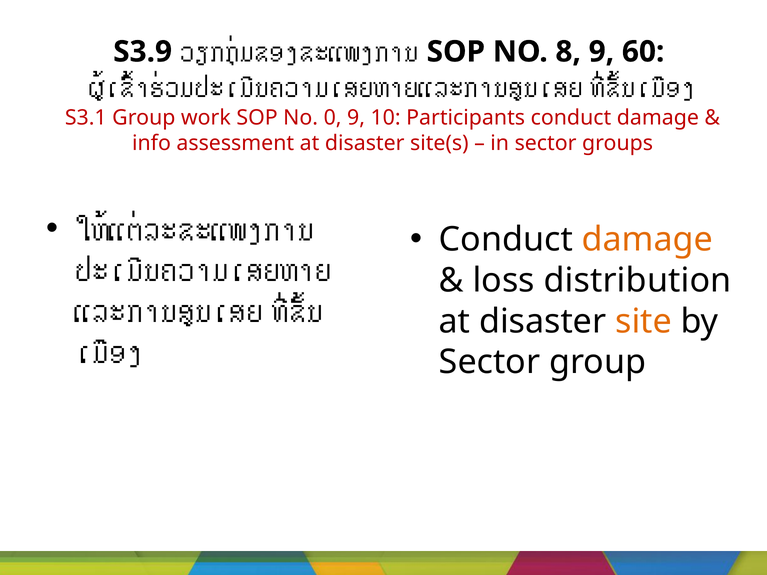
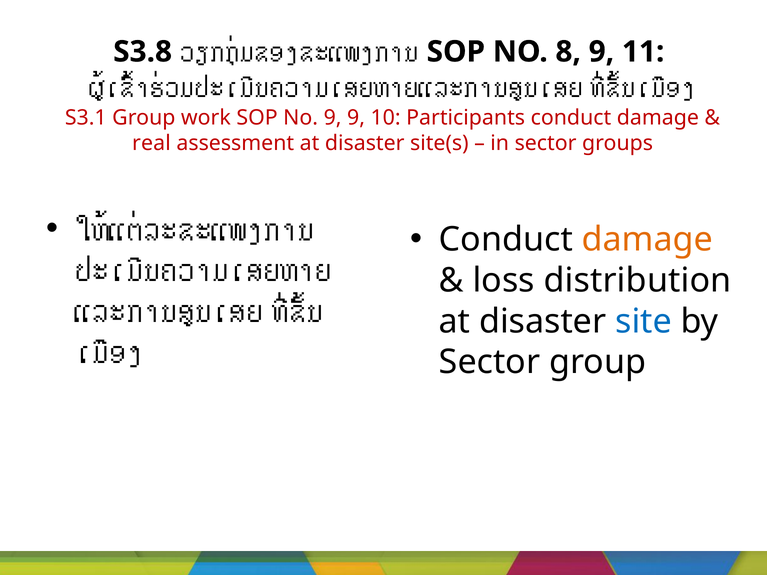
S3.9: S3.9 -> S3.8
60: 60 -> 11
No 0: 0 -> 9
info: info -> real
site colour: orange -> blue
